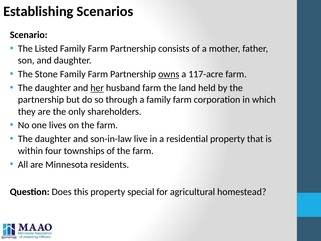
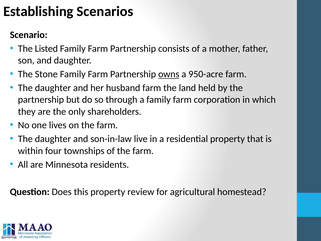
117-acre: 117-acre -> 950-acre
her underline: present -> none
special: special -> review
